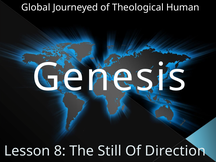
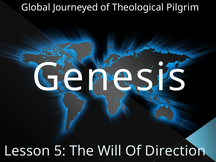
Human: Human -> Pilgrim
8: 8 -> 5
Still: Still -> Will
